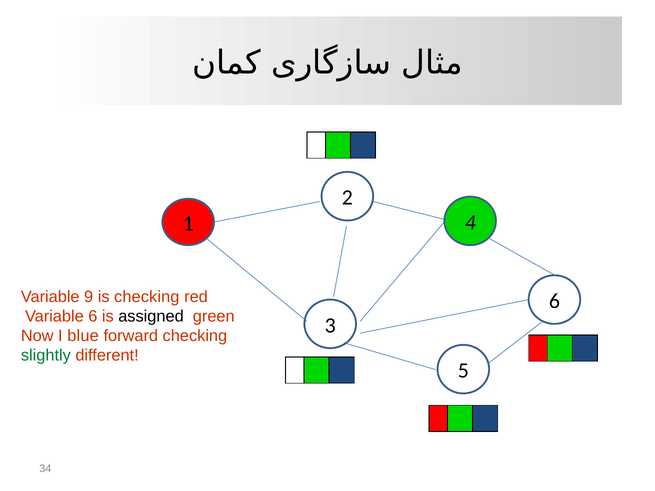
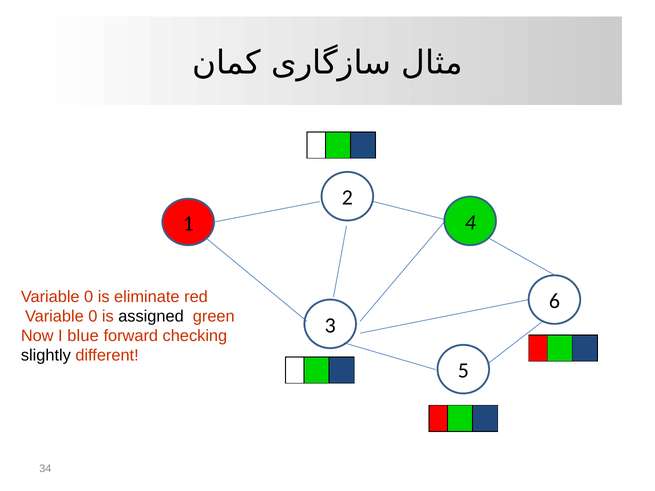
9 at (89, 297): 9 -> 0
is checking: checking -> eliminate
6 at (93, 316): 6 -> 0
slightly colour: green -> black
